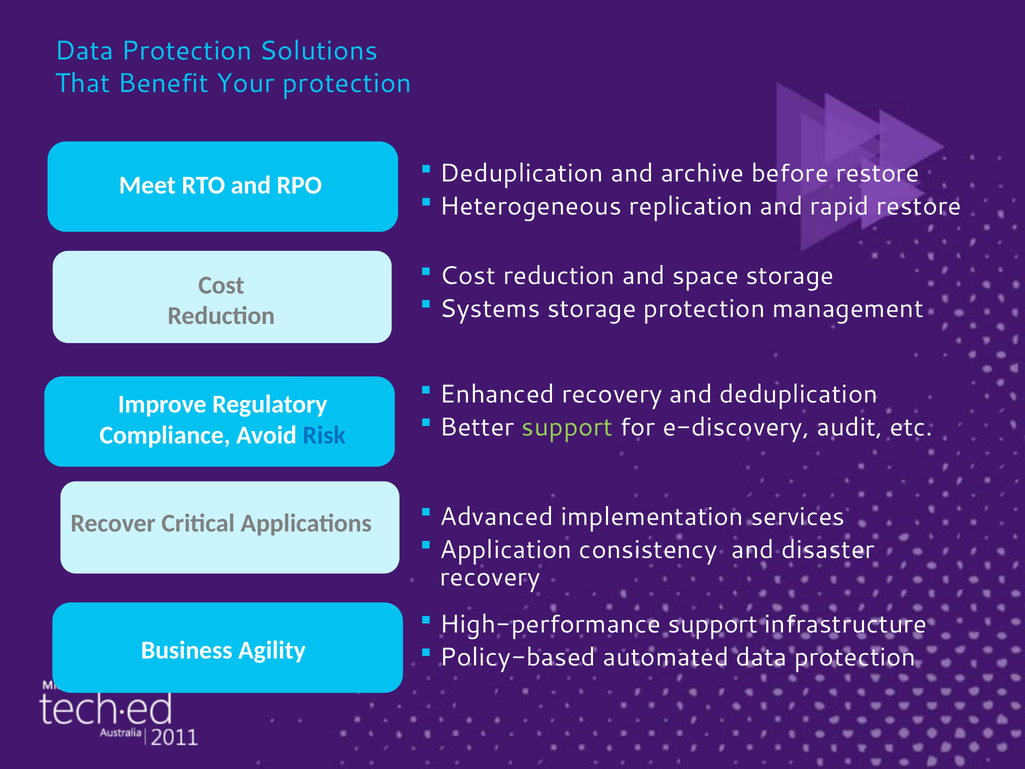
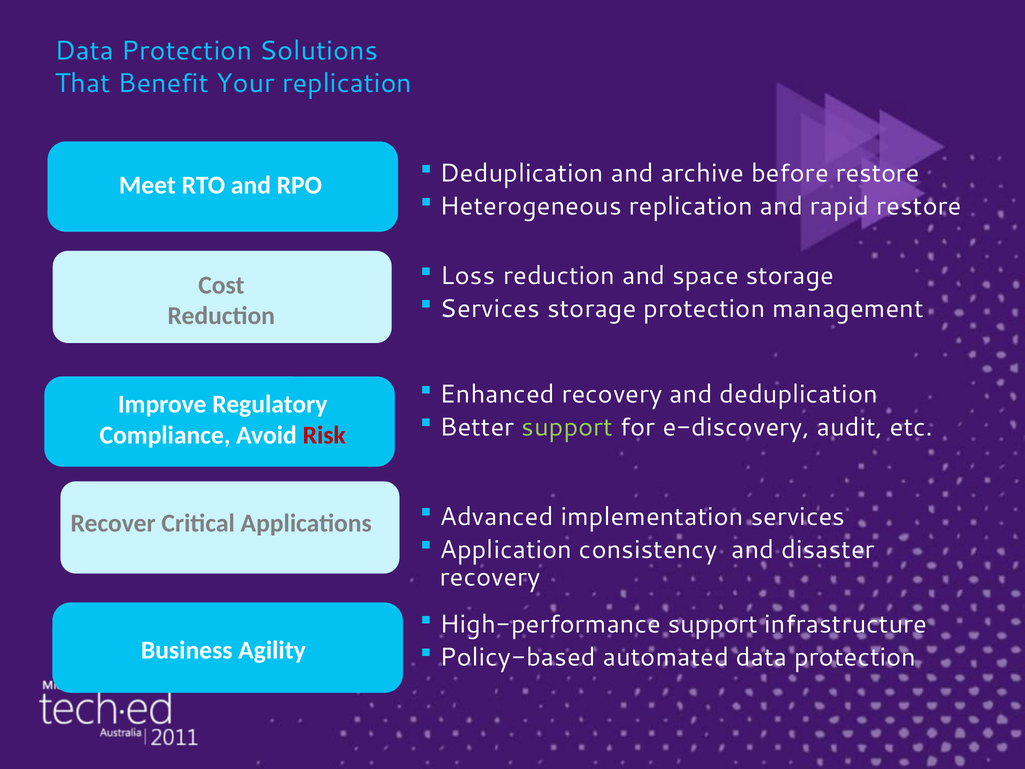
Your protection: protection -> replication
Cost at (468, 276): Cost -> Loss
Systems at (490, 309): Systems -> Services
Risk colour: blue -> red
